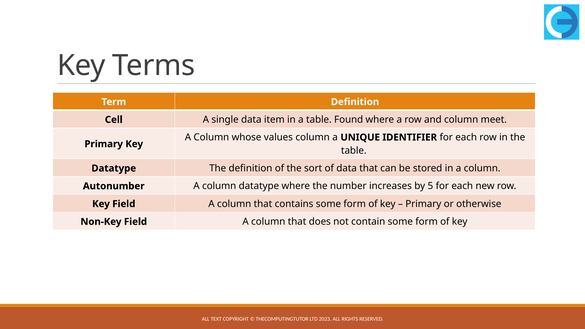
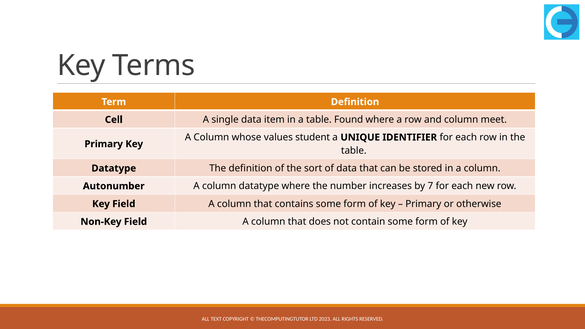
values column: column -> student
5: 5 -> 7
